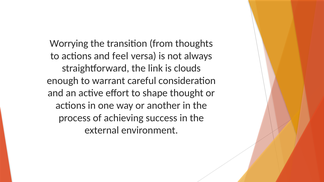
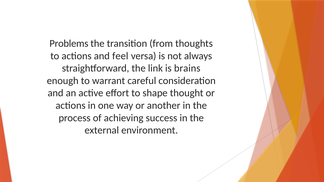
Worrying: Worrying -> Problems
clouds: clouds -> brains
